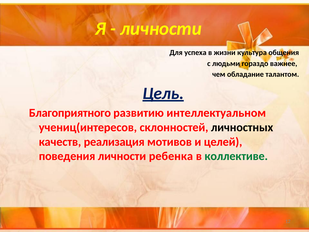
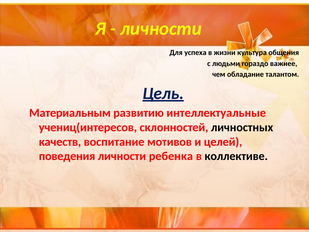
Благоприятного: Благоприятного -> Материальным
интеллектуальном: интеллектуальном -> интеллектуальные
реализация: реализация -> воспитание
коллективе colour: green -> black
